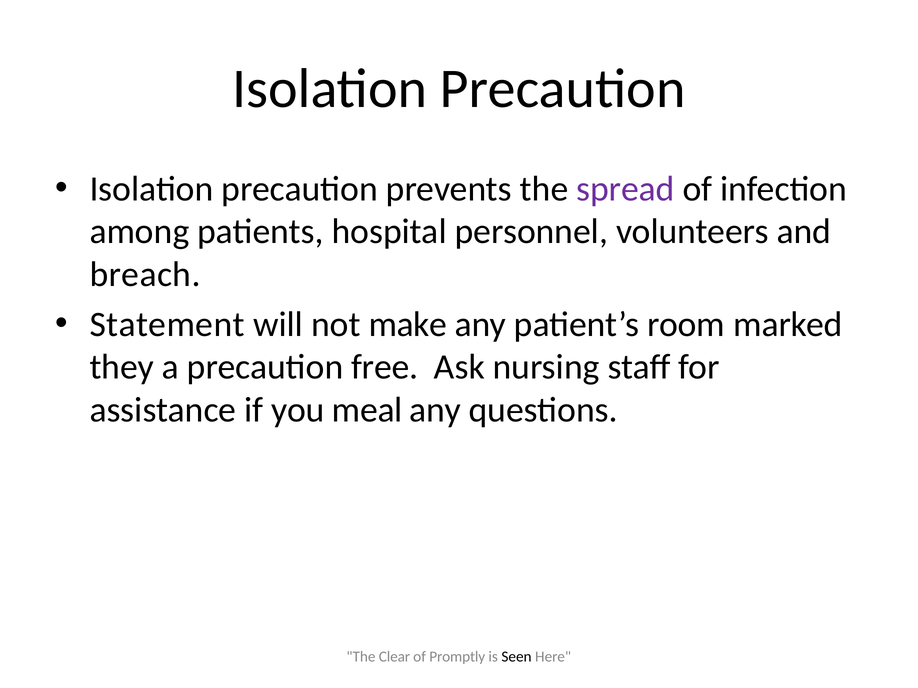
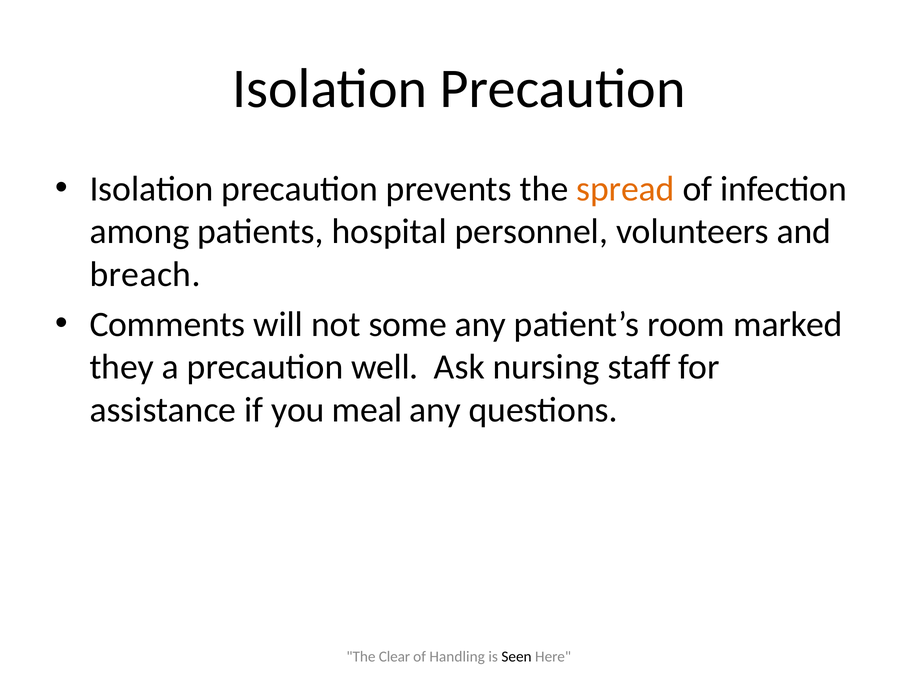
spread colour: purple -> orange
Statement: Statement -> Comments
make: make -> some
free: free -> well
Promptly: Promptly -> Handling
